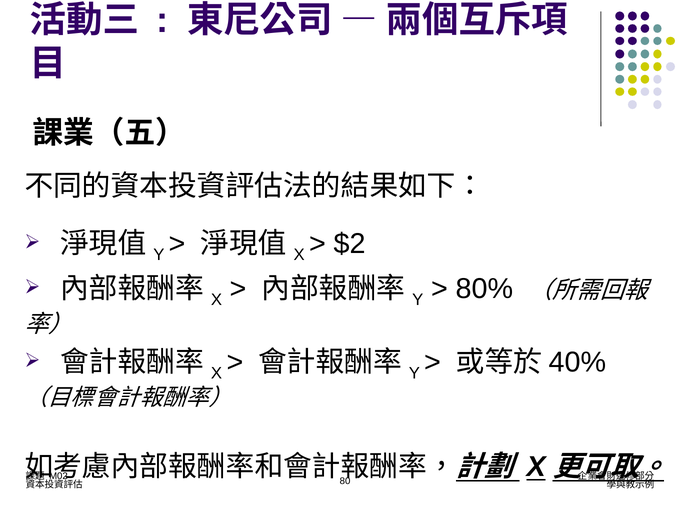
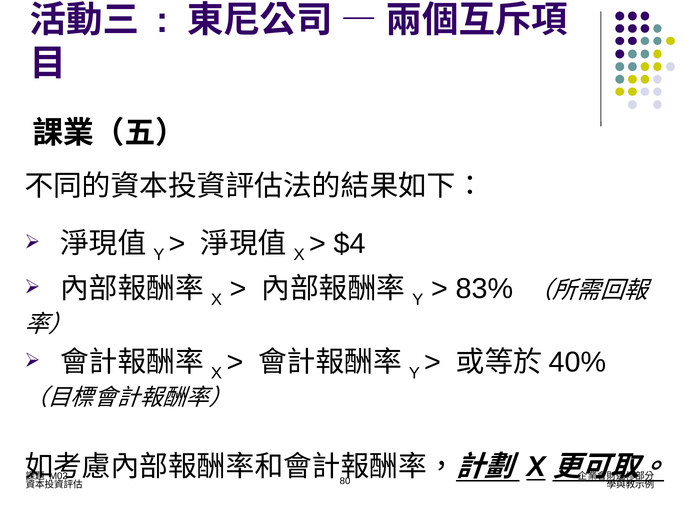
$2: $2 -> $4
80%: 80% -> 83%
